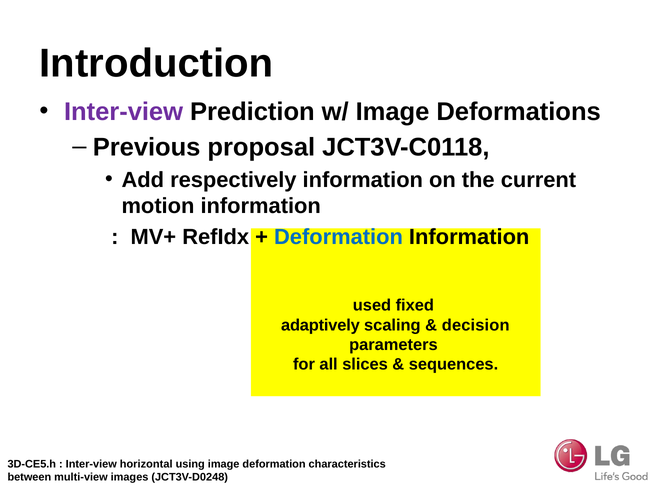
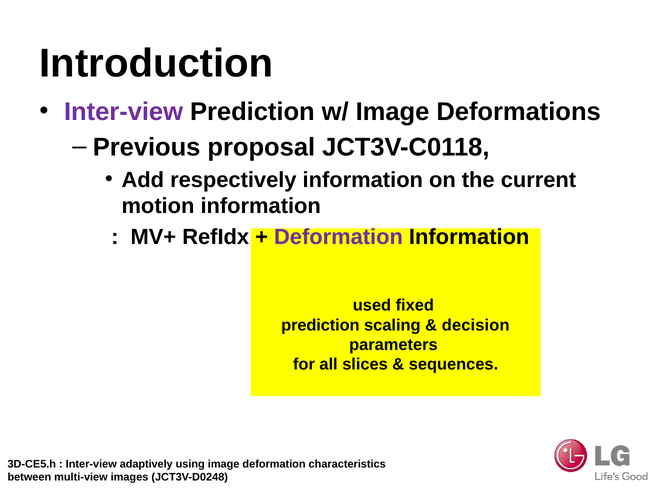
Deformation at (338, 237) colour: blue -> purple
adaptively at (320, 325): adaptively -> prediction
horizontal: horizontal -> adaptively
